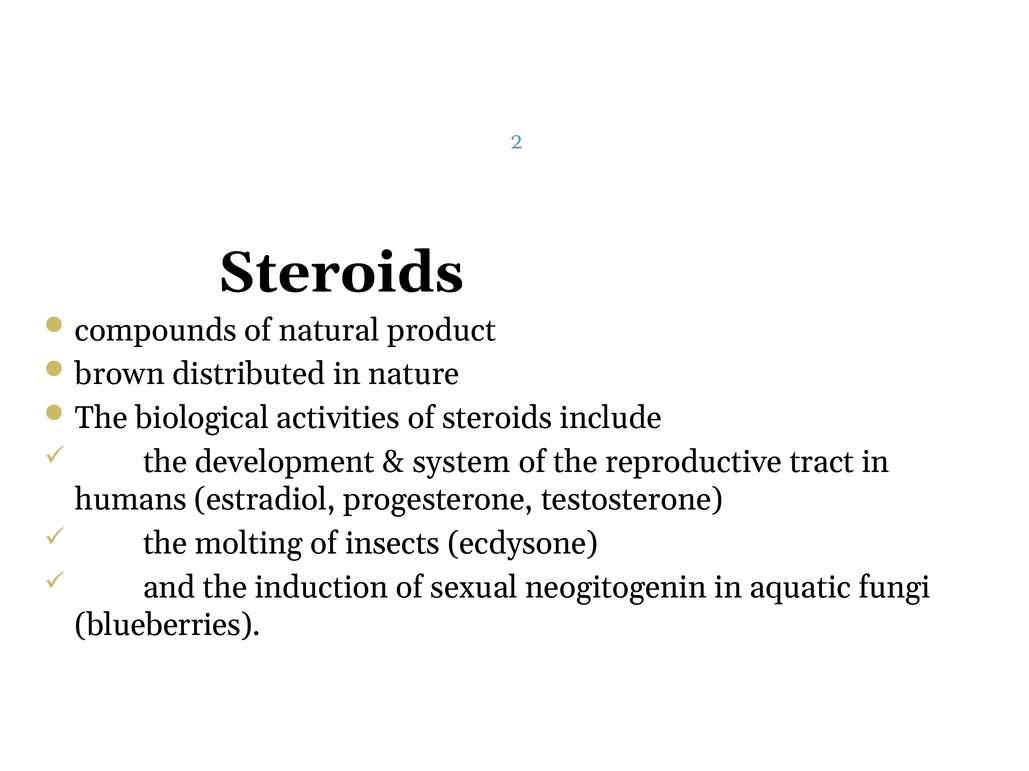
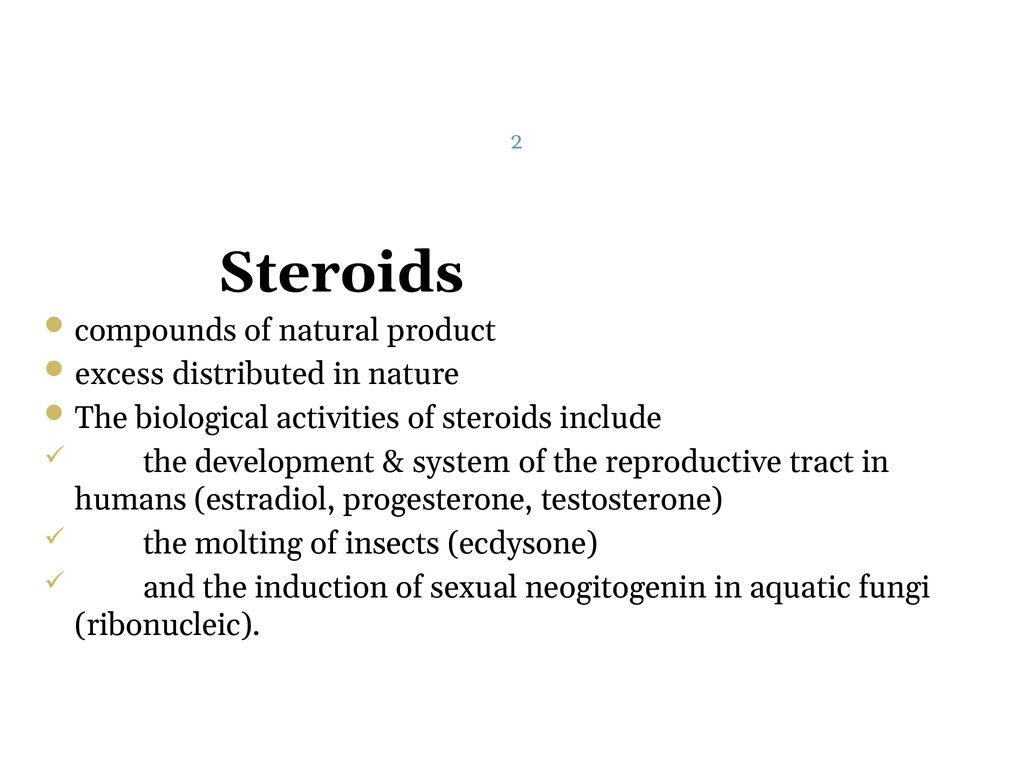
brown: brown -> excess
blueberries: blueberries -> ribonucleic
